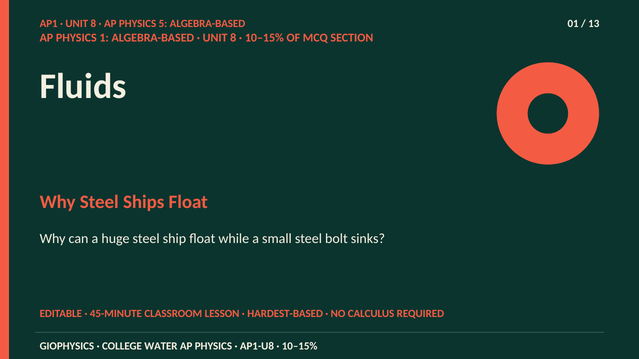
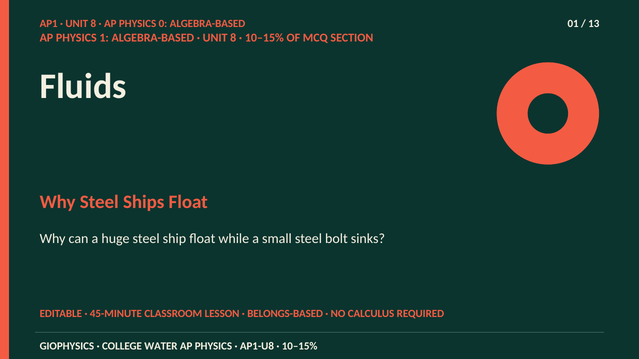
5: 5 -> 0
HARDEST-BASED: HARDEST-BASED -> BELONGS-BASED
